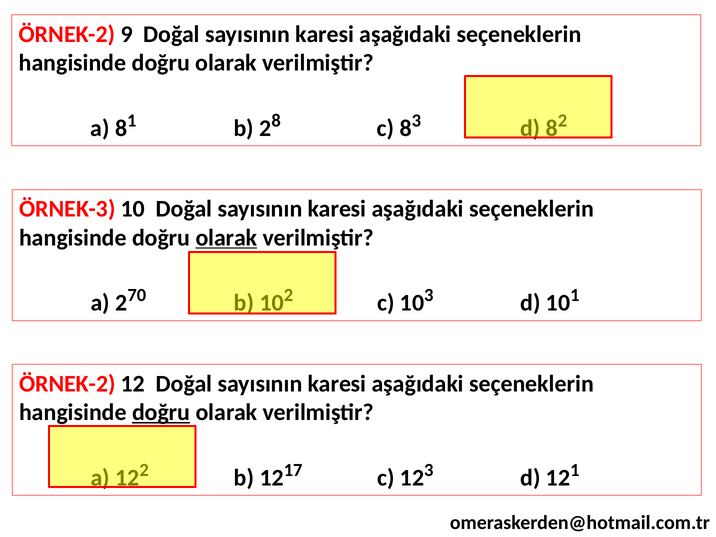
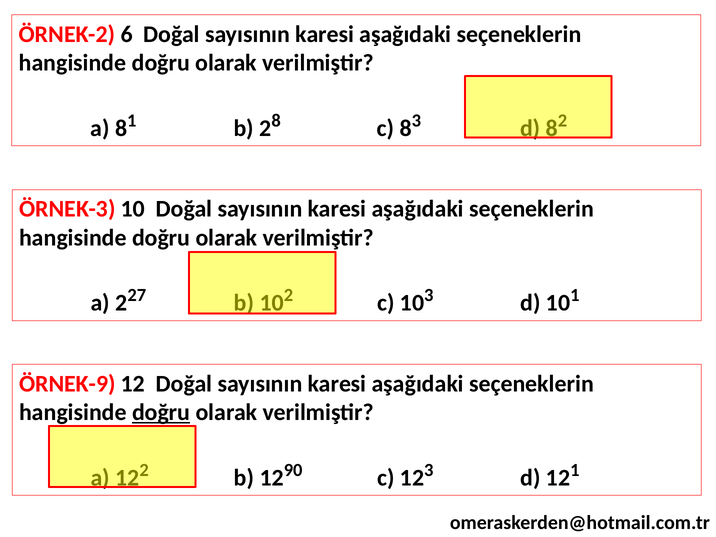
9: 9 -> 6
olarak at (226, 238) underline: present -> none
70: 70 -> 27
ÖRNEK-2 at (67, 384): ÖRNEK-2 -> ÖRNEK-9
17: 17 -> 90
